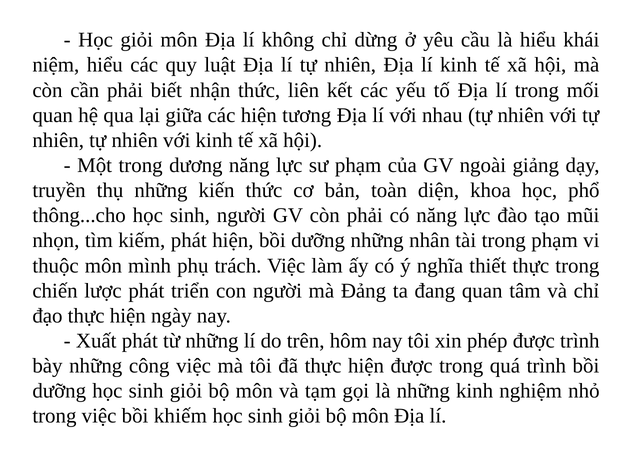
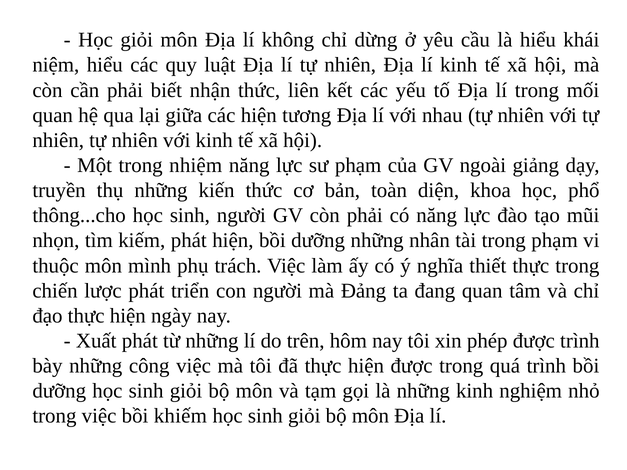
dương: dương -> nhiệm
